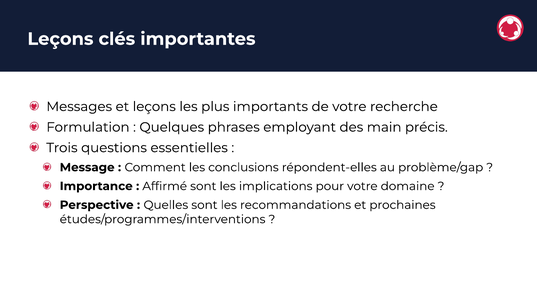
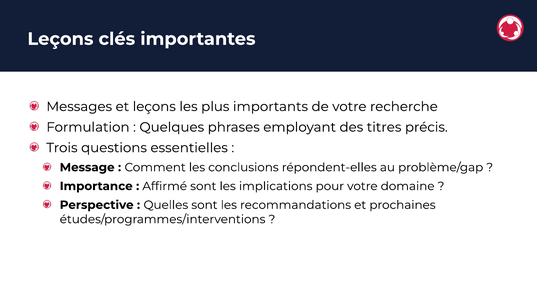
main: main -> titres
